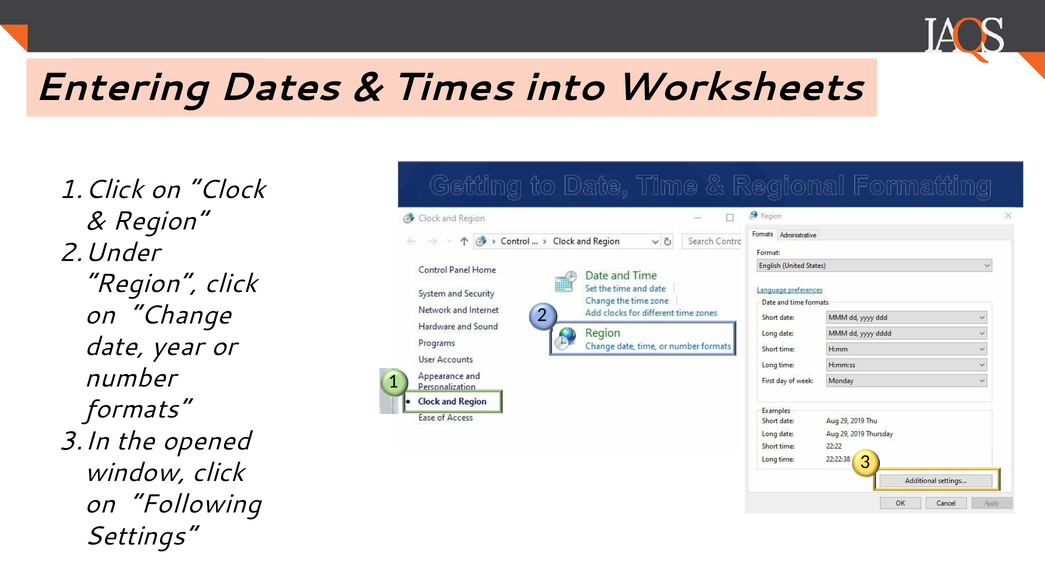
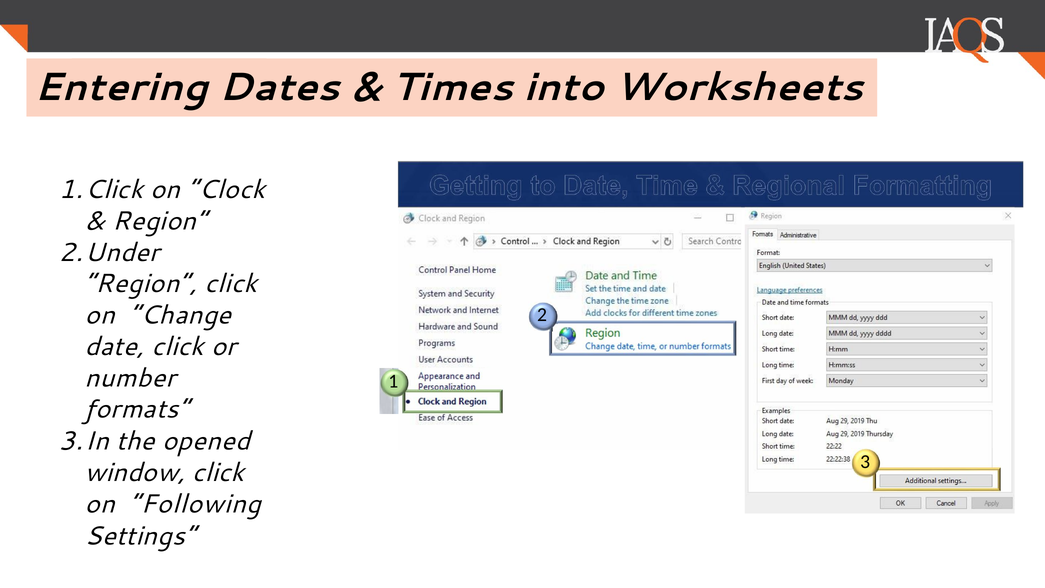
date year: year -> click
